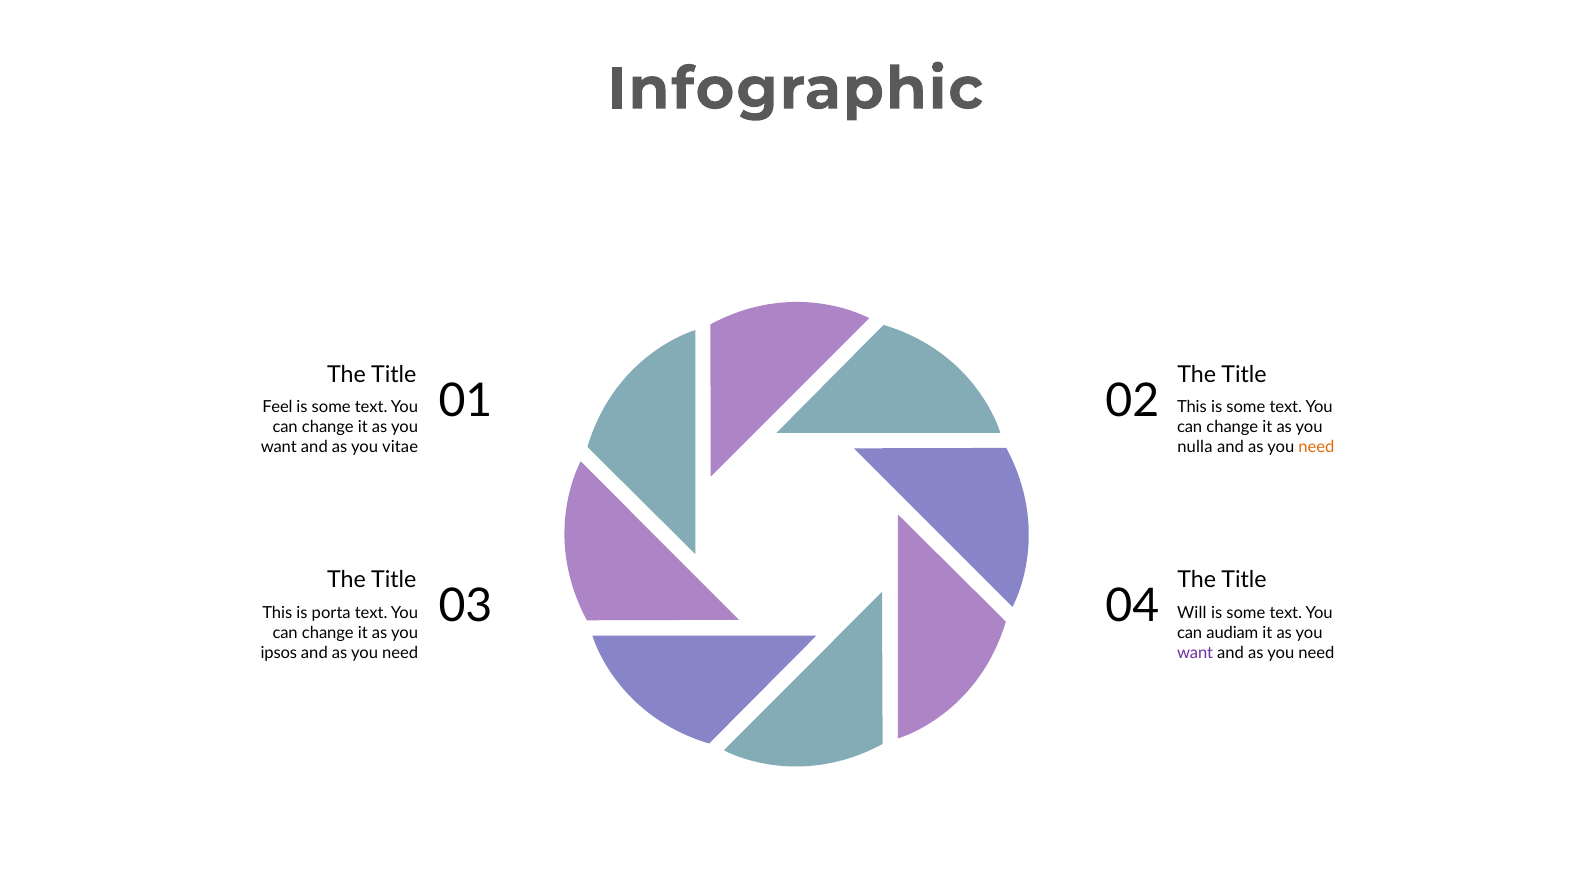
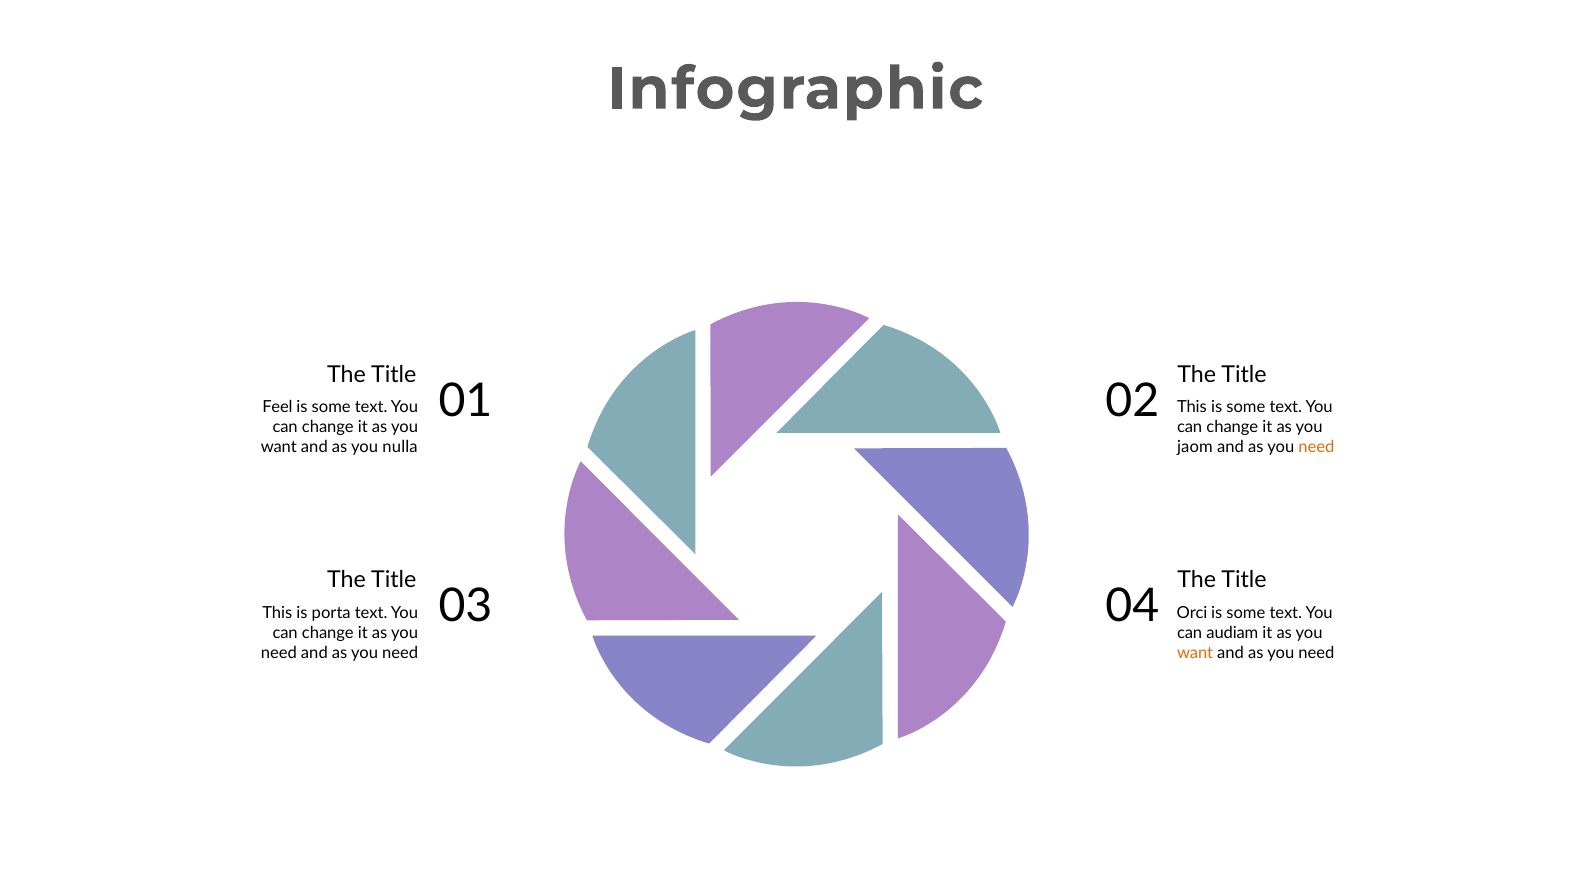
vitae: vitae -> nulla
nulla: nulla -> jaom
Will: Will -> Orci
ipsos at (279, 652): ipsos -> need
want at (1195, 652) colour: purple -> orange
